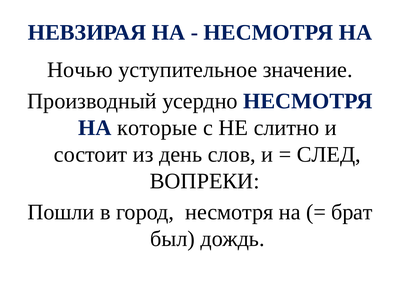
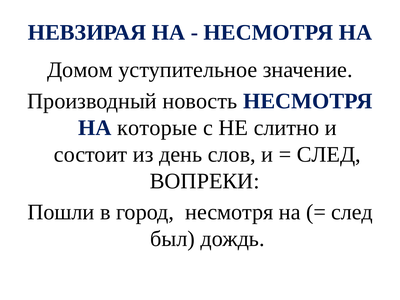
Ночью: Ночью -> Домом
усердно: усердно -> новость
брат at (352, 212): брат -> след
